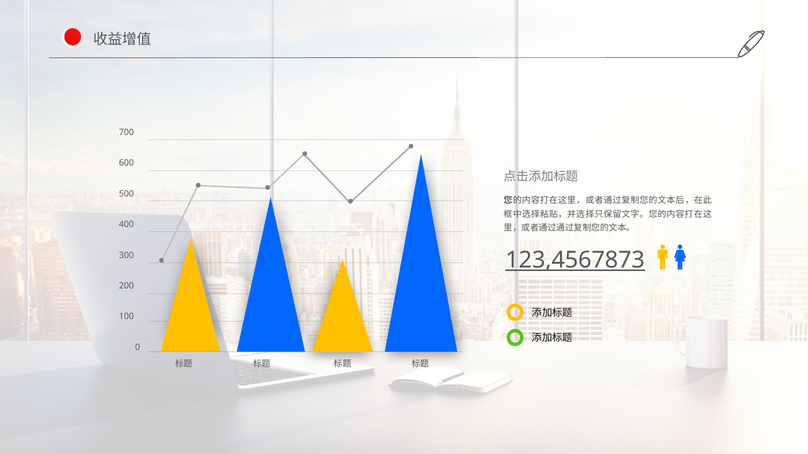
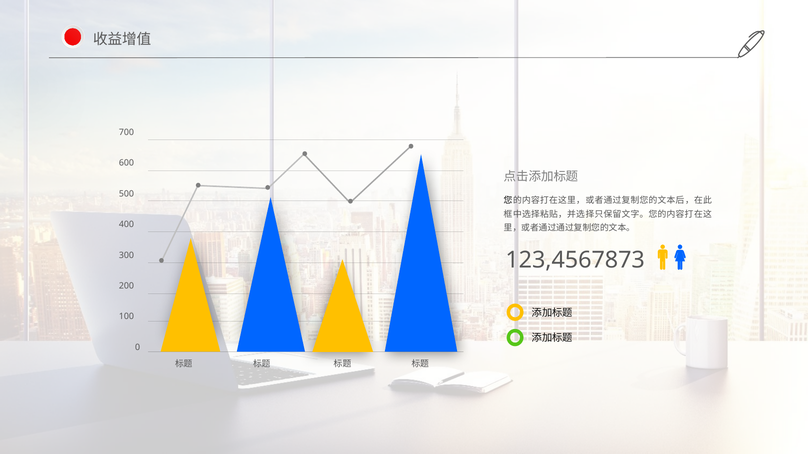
123,4567873 underline: present -> none
